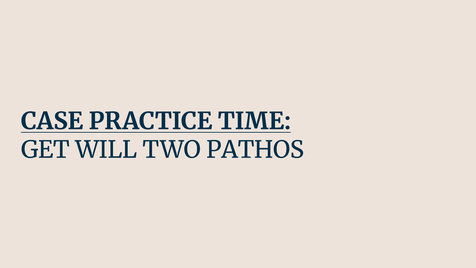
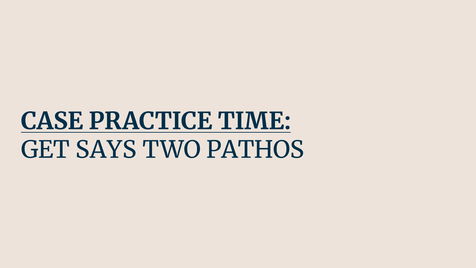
WILL: WILL -> SAYS
